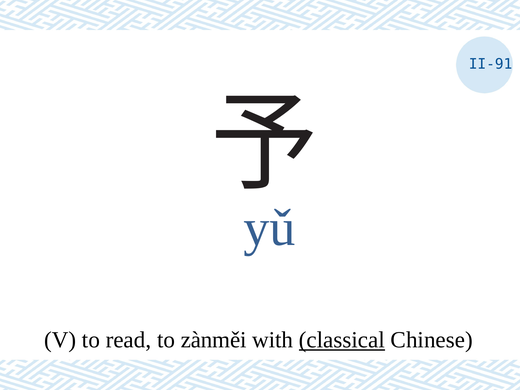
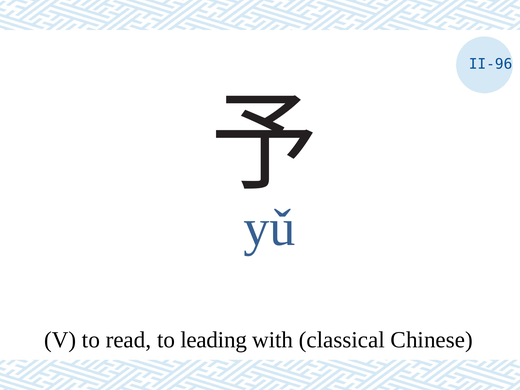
II-91: II-91 -> II-96
zànměi: zànměi -> leading
classical underline: present -> none
